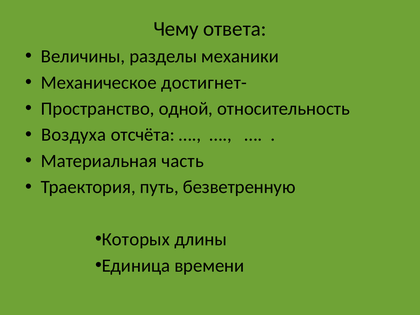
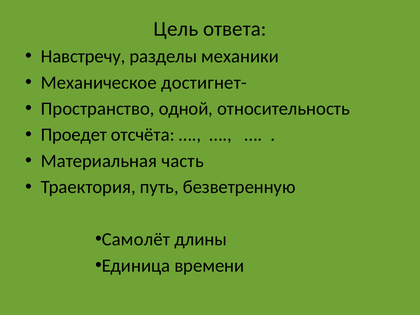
Чему: Чему -> Цель
Величины: Величины -> Навстречу
Воздуха: Воздуха -> Проедет
Которых: Которых -> Самолёт
